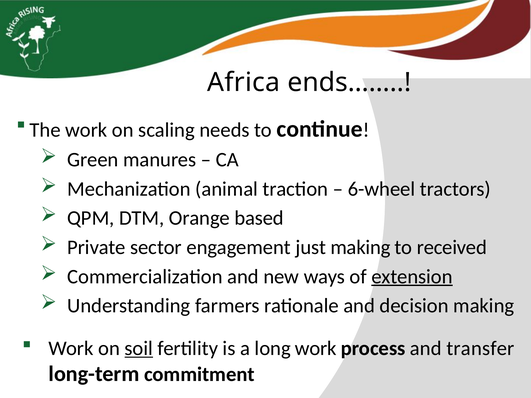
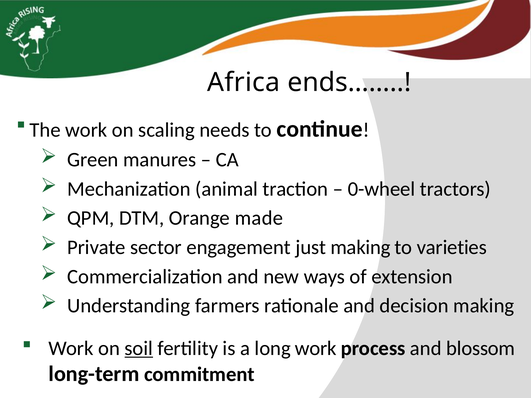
6-wheel: 6-wheel -> 0-wheel
based: based -> made
received: received -> varieties
extension underline: present -> none
transfer: transfer -> blossom
